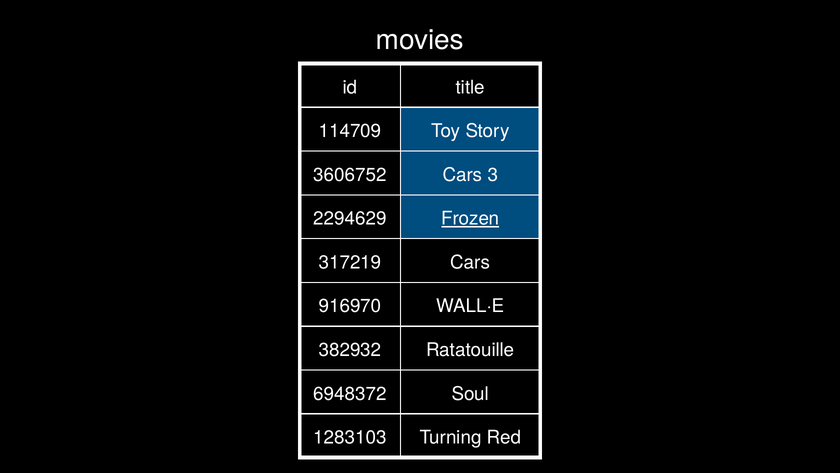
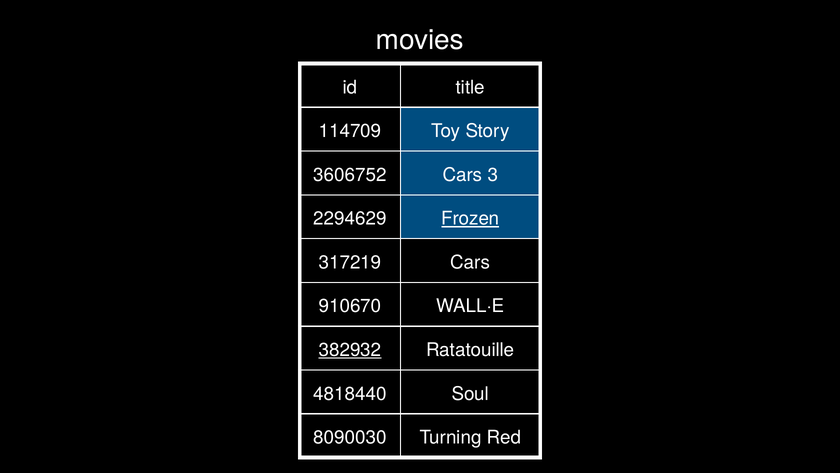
916970: 916970 -> 910670
382932 underline: none -> present
6948372: 6948372 -> 4818440
1283103: 1283103 -> 8090030
